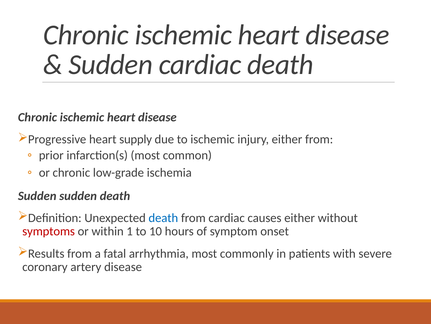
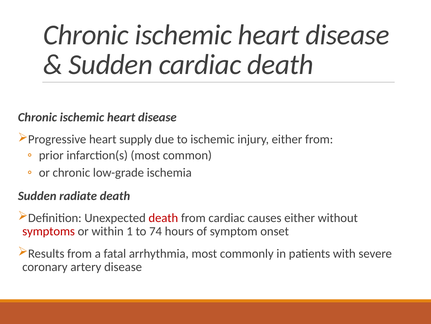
Sudden sudden: sudden -> radiate
death at (163, 217) colour: blue -> red
10: 10 -> 74
